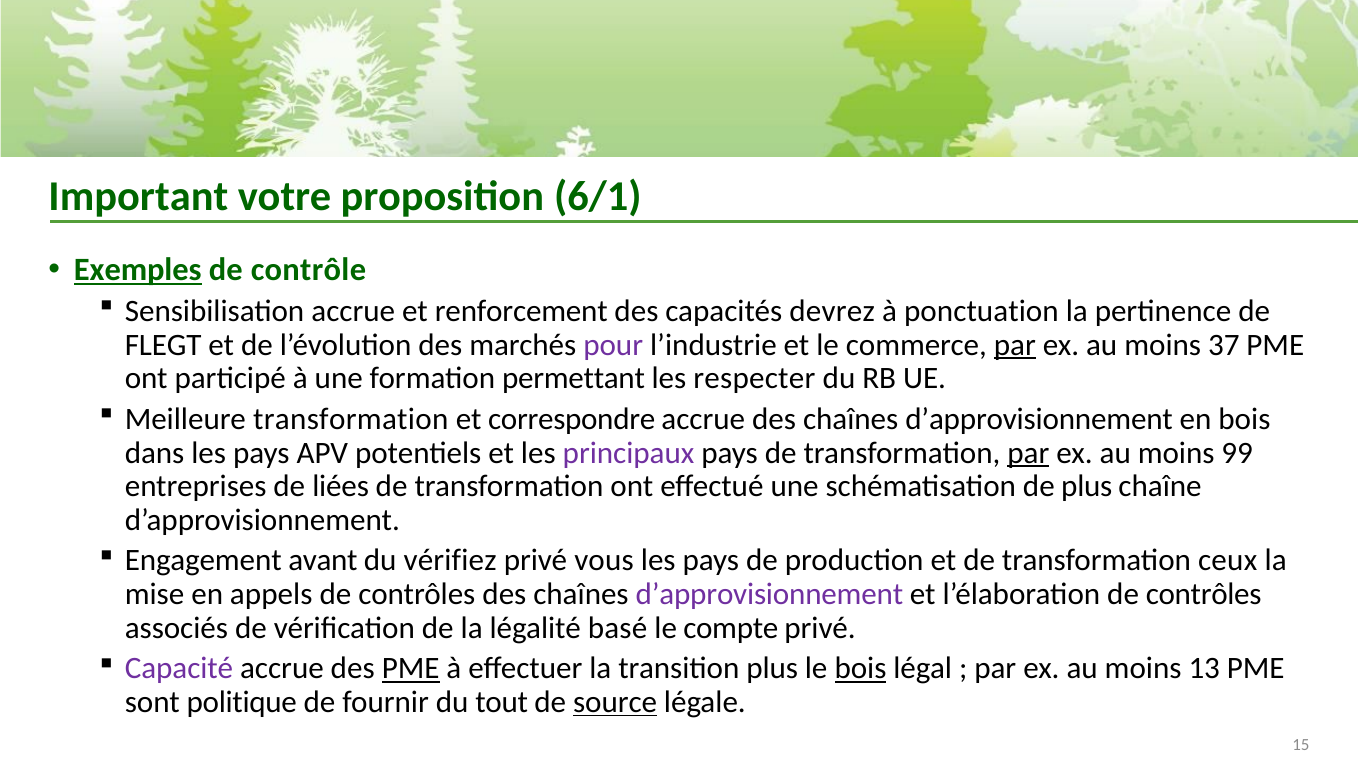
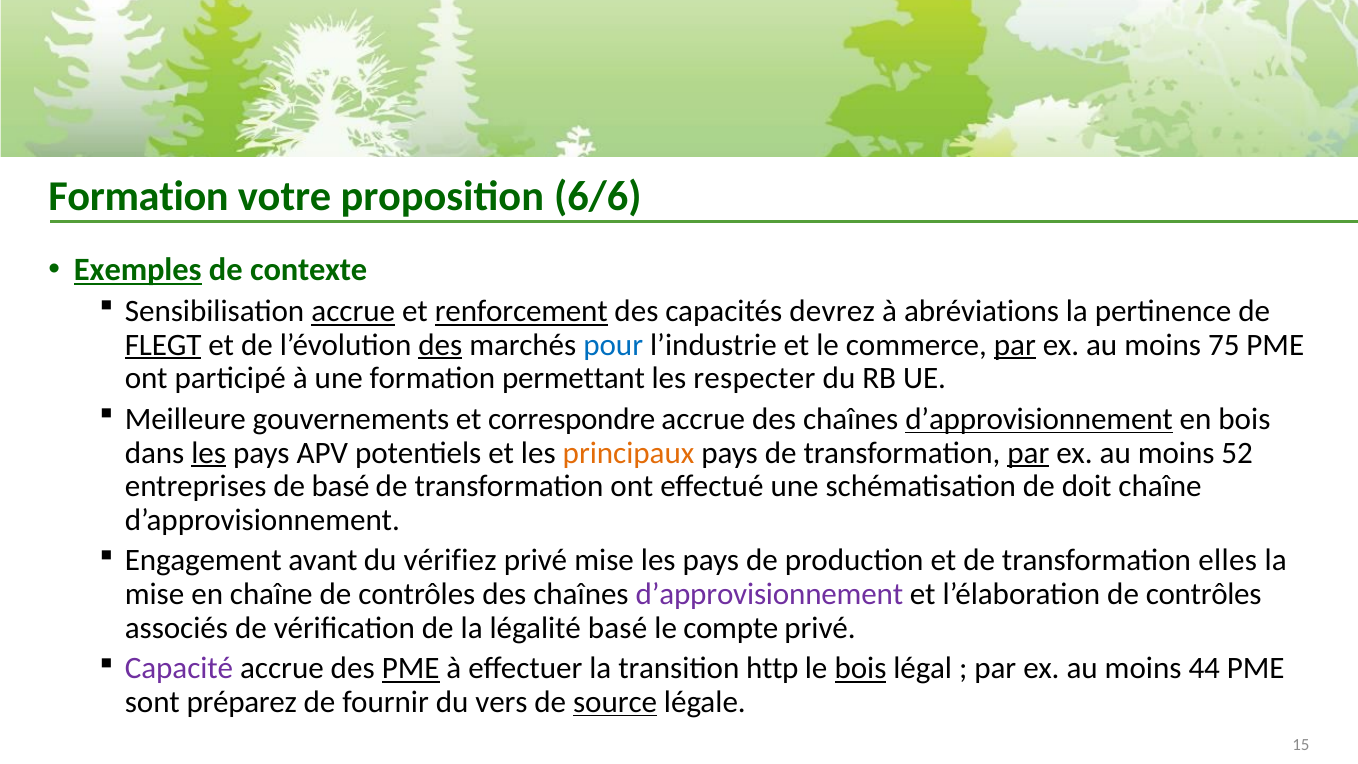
Important at (138, 197): Important -> Formation
6/1: 6/1 -> 6/6
contrôle: contrôle -> contexte
accrue at (353, 311) underline: none -> present
renforcement underline: none -> present
ponctuation: ponctuation -> abréviations
FLEGT underline: none -> present
des at (440, 345) underline: none -> present
pour colour: purple -> blue
37: 37 -> 75
Meilleure transformation: transformation -> gouvernements
d’approvisionnement at (1039, 419) underline: none -> present
les at (209, 453) underline: none -> present
principaux colour: purple -> orange
99: 99 -> 52
de liées: liées -> basé
de plus: plus -> doit
privé vous: vous -> mise
ceux: ceux -> elles
en appels: appels -> chaîne
transition plus: plus -> http
13: 13 -> 44
politique: politique -> préparez
tout: tout -> vers
